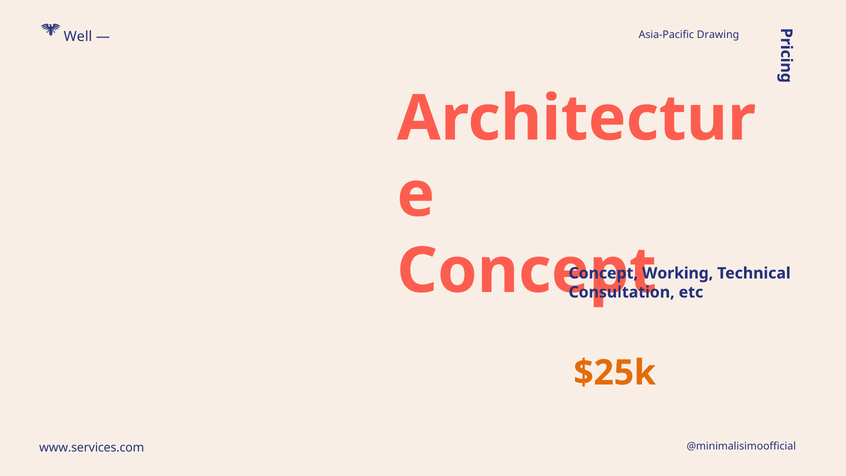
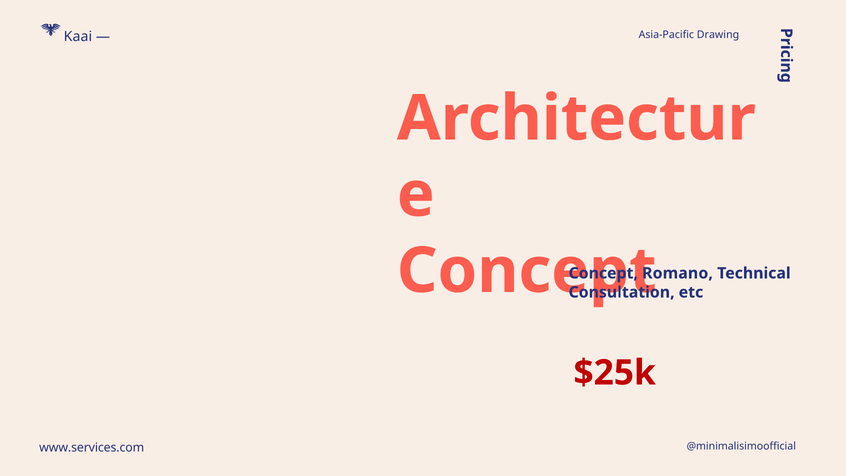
Well: Well -> Kaai
Working: Working -> Romano
$25k colour: orange -> red
